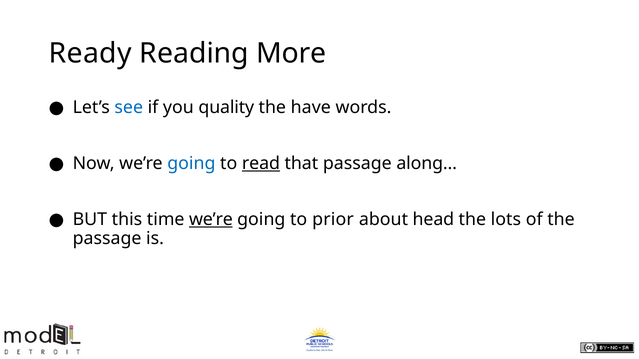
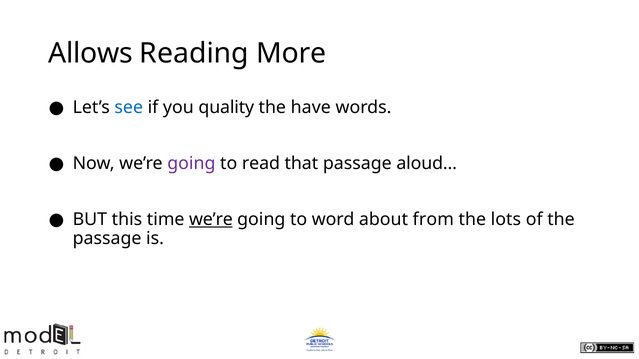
Ready: Ready -> Allows
going at (191, 164) colour: blue -> purple
read underline: present -> none
along…: along… -> aloud…
prior: prior -> word
head: head -> from
